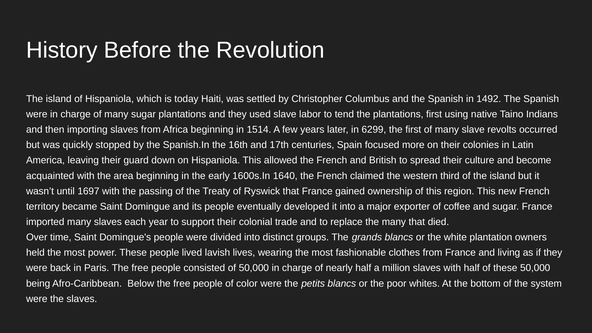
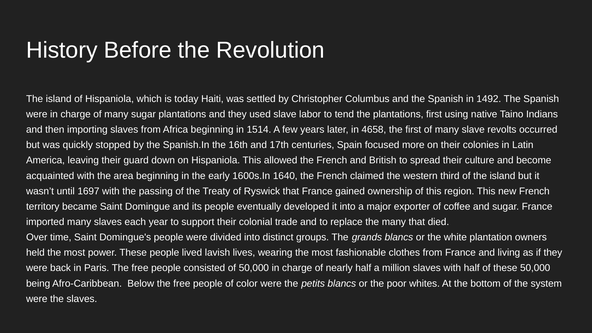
6299: 6299 -> 4658
